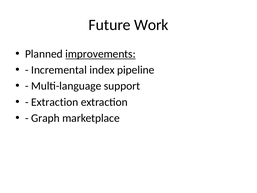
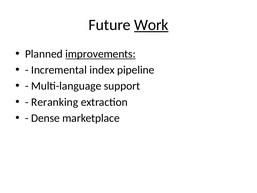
Work underline: none -> present
Extraction at (55, 102): Extraction -> Reranking
Graph: Graph -> Dense
